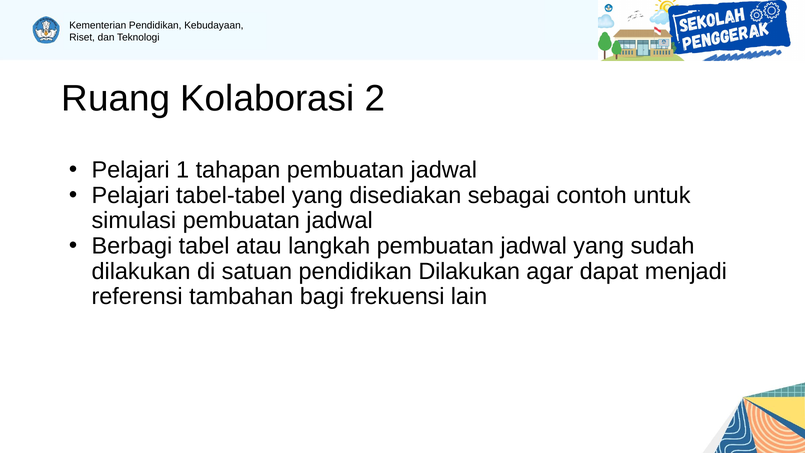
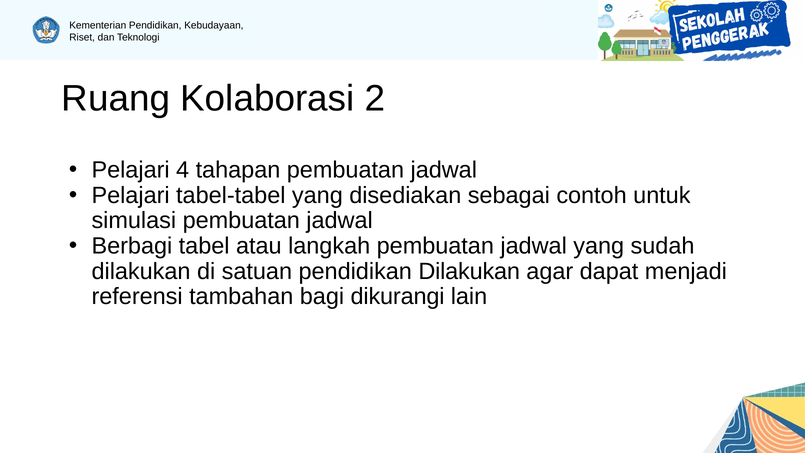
1: 1 -> 4
frekuensi: frekuensi -> dikurangi
